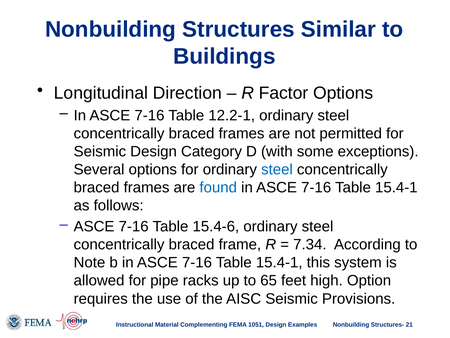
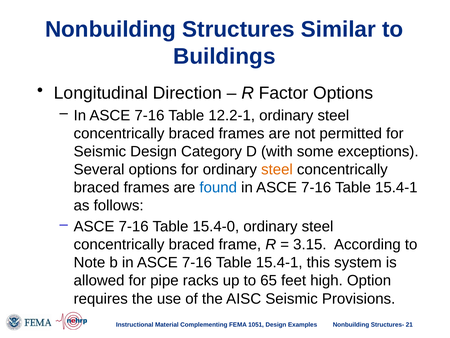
steel at (277, 169) colour: blue -> orange
15.4-6: 15.4-6 -> 15.4-0
7.34: 7.34 -> 3.15
